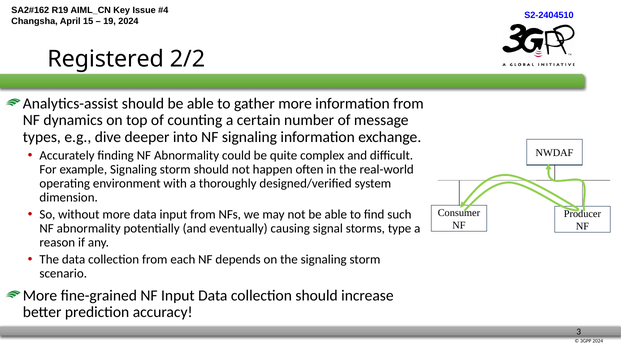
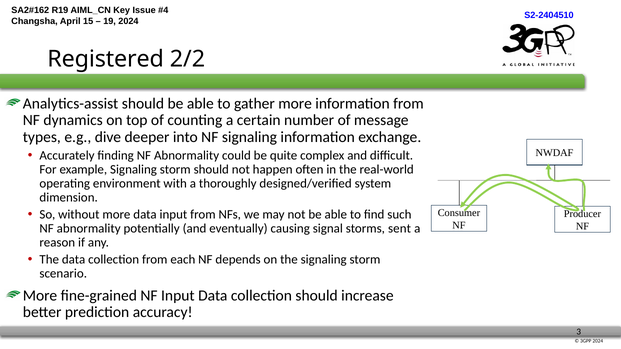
type: type -> sent
